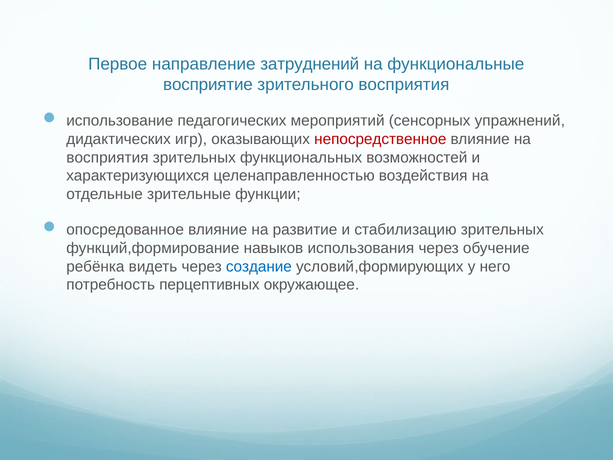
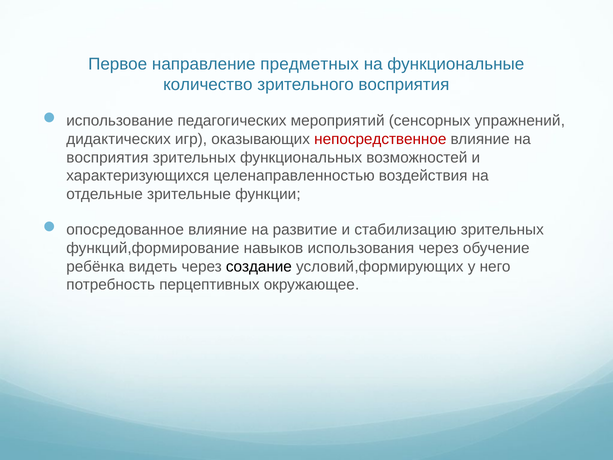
затруднений: затруднений -> предметных
восприятие: восприятие -> количество
создание colour: blue -> black
